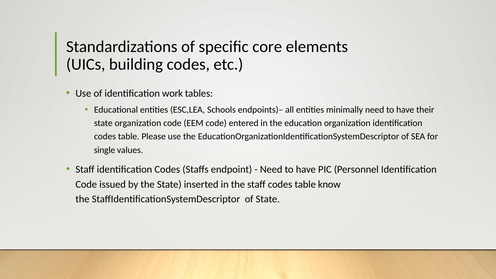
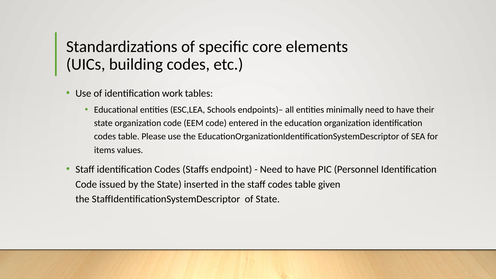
single: single -> items
know: know -> given
